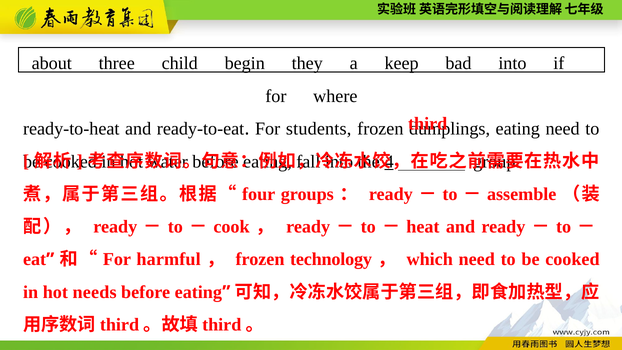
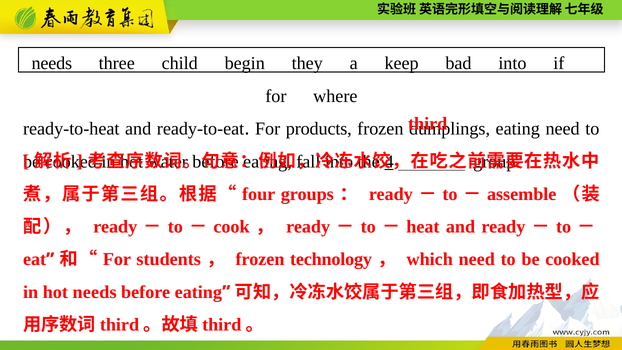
about at (52, 63): about -> needs
students: students -> products
harmful: harmful -> students
